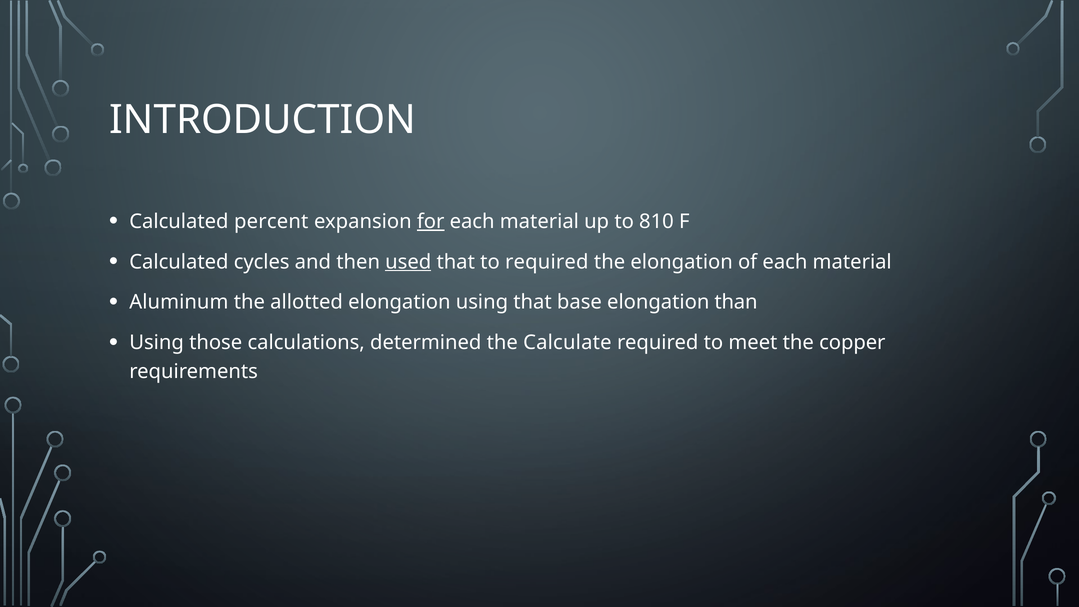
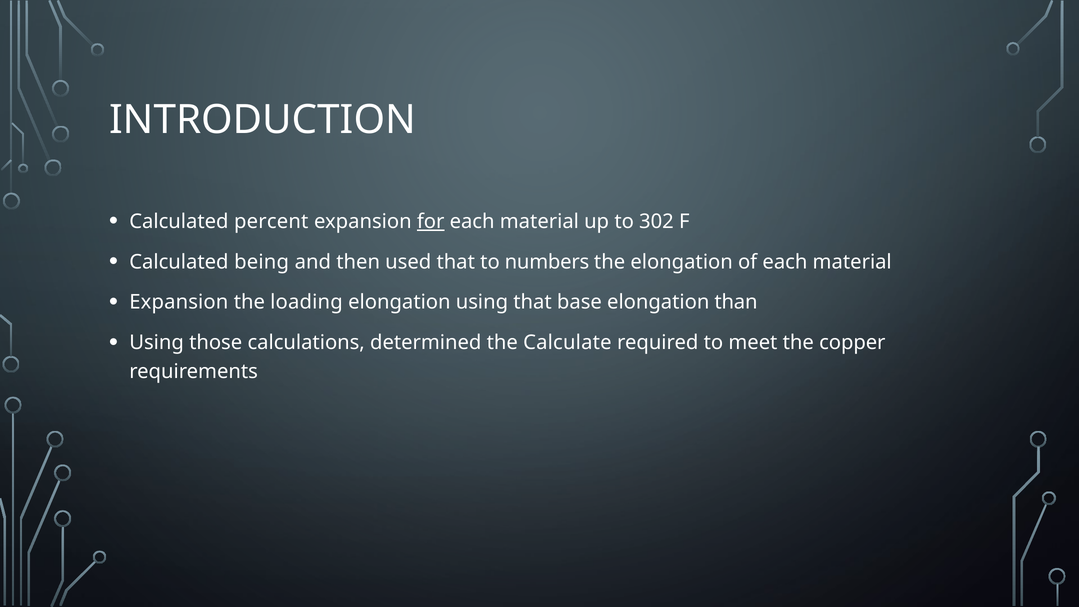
810: 810 -> 302
cycles: cycles -> being
used underline: present -> none
to required: required -> numbers
Aluminum at (179, 302): Aluminum -> Expansion
allotted: allotted -> loading
